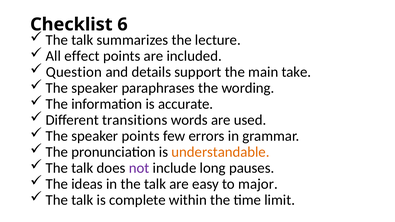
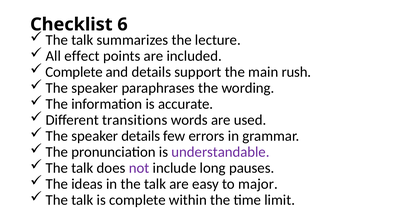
Question at (74, 72): Question -> Complete
take: take -> rush
speaker points: points -> details
understandable colour: orange -> purple
